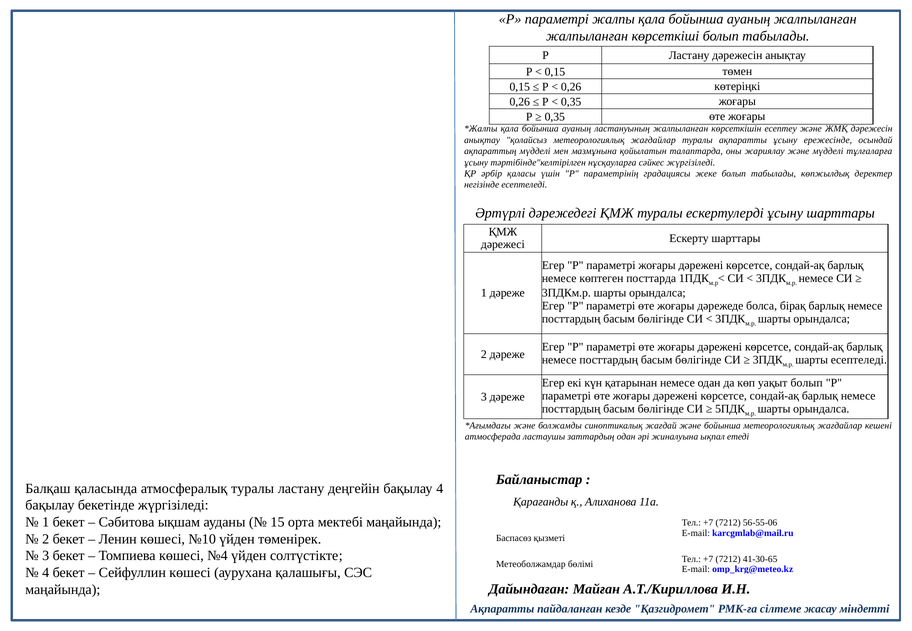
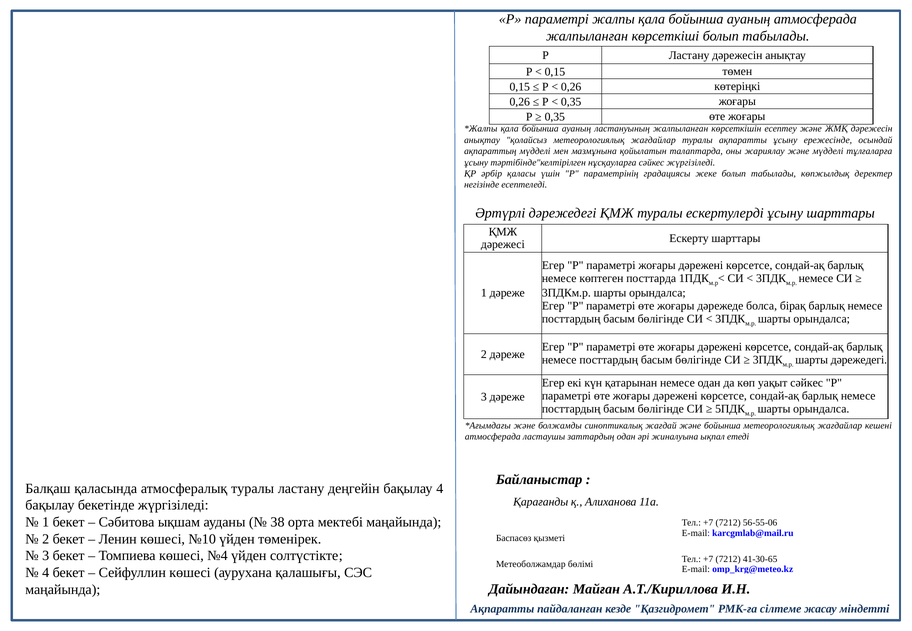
ауаның жалпыланған: жалпыланған -> атмосферада
шарты есептеледі: есептеледі -> дәрежедегі
уақыт болып: болып -> сәйкес
15: 15 -> 38
